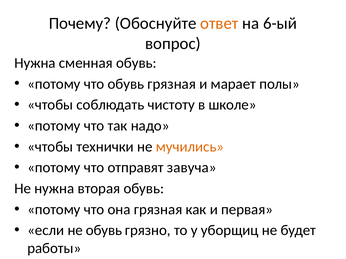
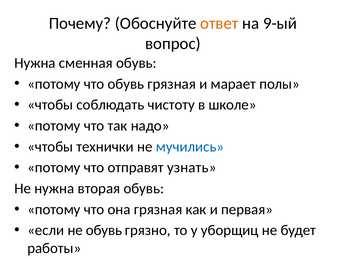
6-ый: 6-ый -> 9-ый
мучились colour: orange -> blue
завуча: завуча -> узнать
